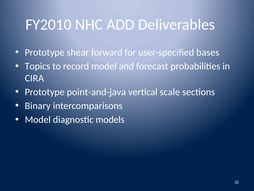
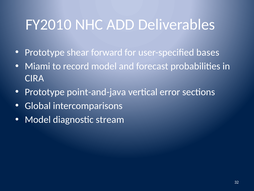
Topics: Topics -> Miami
scale: scale -> error
Binary: Binary -> Global
models: models -> stream
